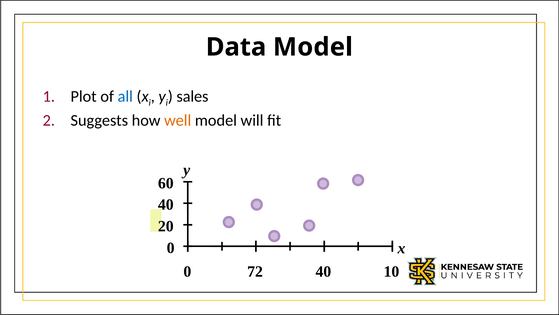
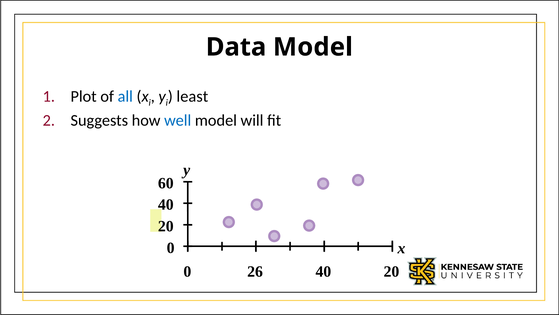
sales: sales -> least
well colour: orange -> blue
72: 72 -> 26
40 10: 10 -> 20
